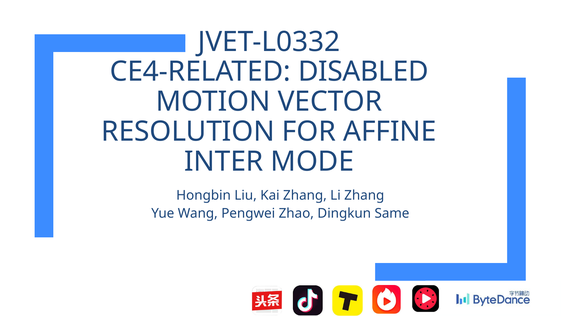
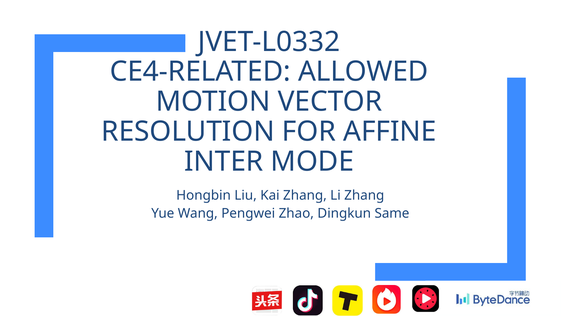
DISABLED: DISABLED -> ALLOWED
